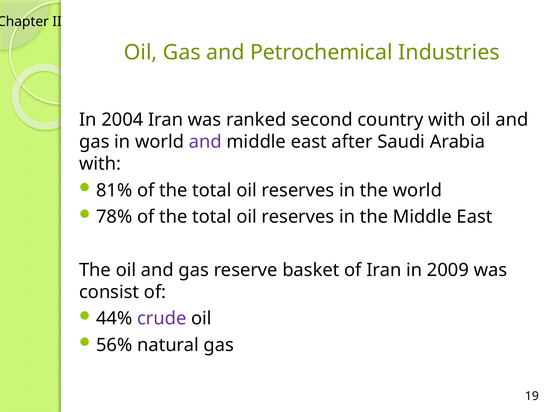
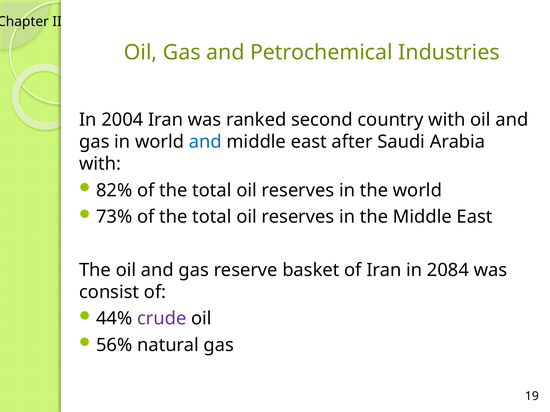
and at (205, 142) colour: purple -> blue
81%: 81% -> 82%
78%: 78% -> 73%
2009: 2009 -> 2084
